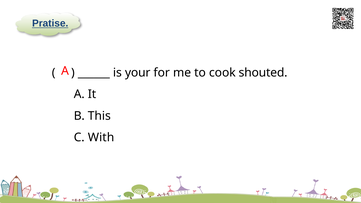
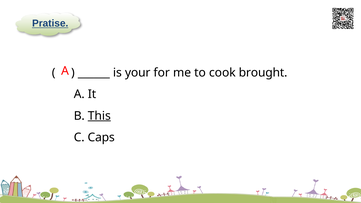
shouted: shouted -> brought
This underline: none -> present
With: With -> Caps
